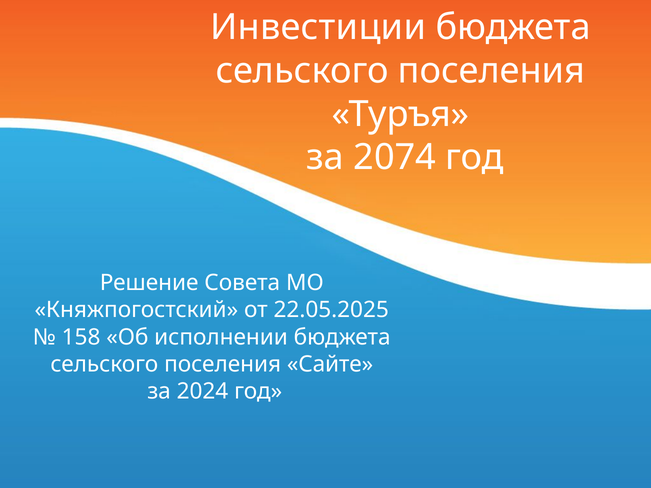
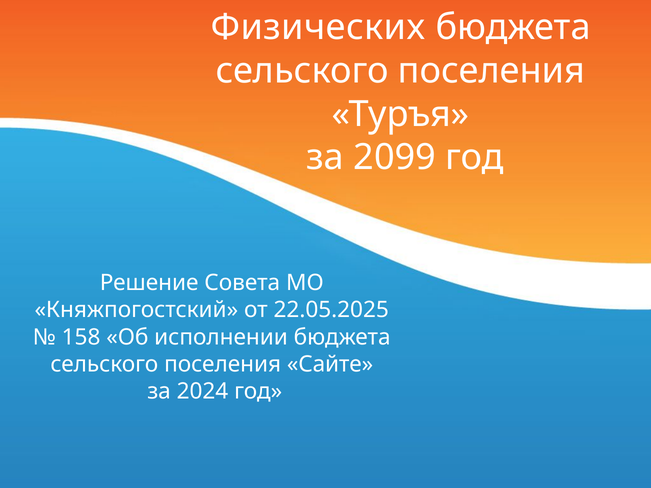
Инвестиции: Инвестиции -> Физических
2074: 2074 -> 2099
